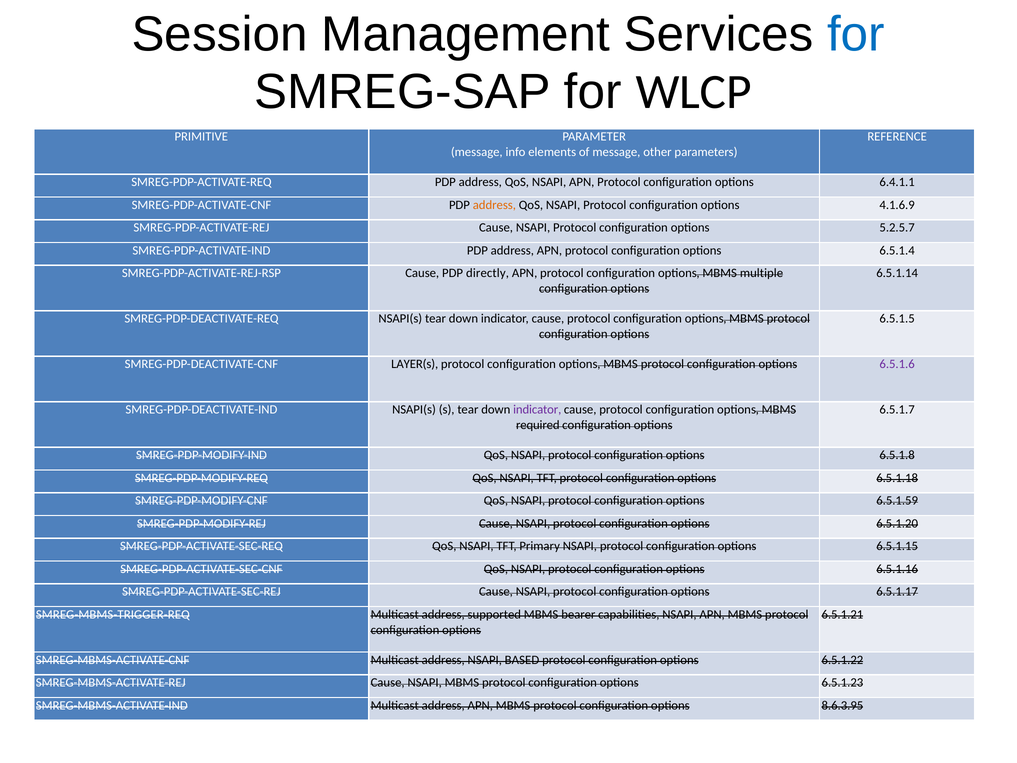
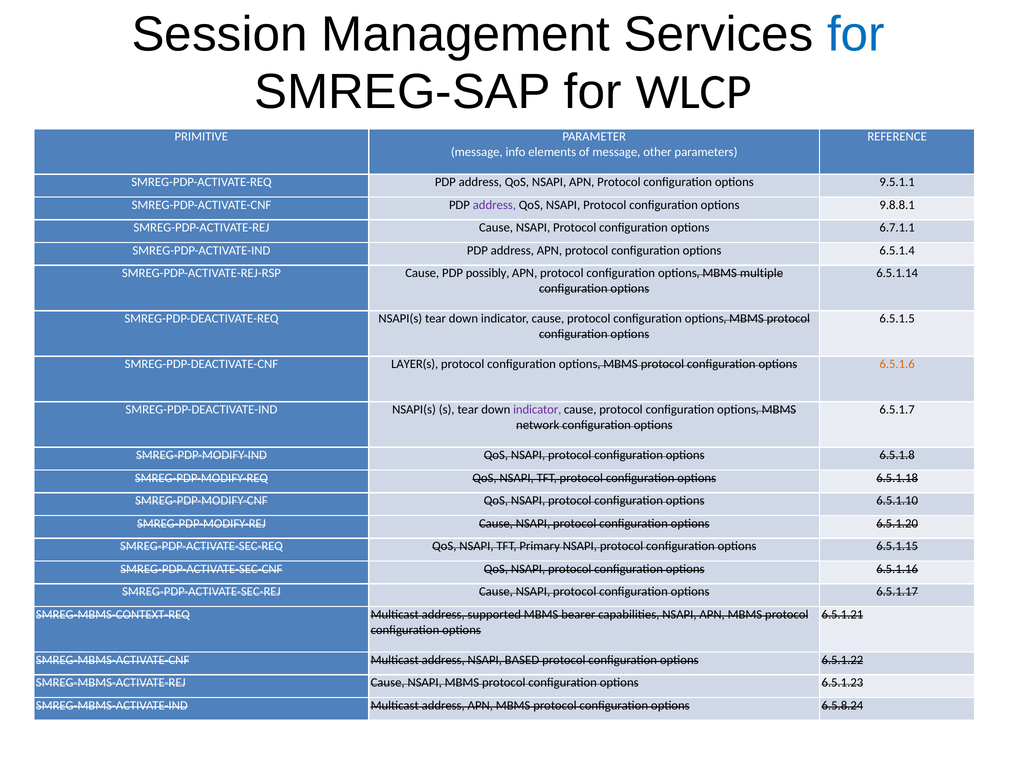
6.4.1.1: 6.4.1.1 -> 9.5.1.1
address at (494, 205) colour: orange -> purple
4.1.6.9: 4.1.6.9 -> 9.8.8.1
5.2.5.7: 5.2.5.7 -> 6.7.1.1
directly: directly -> possibly
6.5.1.6 colour: purple -> orange
required: required -> network
6.5.1.59: 6.5.1.59 -> 6.5.1.10
SMREG-MBMS-TRIGGER-REQ: SMREG-MBMS-TRIGGER-REQ -> SMREG-MBMS-CONTEXT-REQ
8.6.3.95: 8.6.3.95 -> 6.5.8.24
